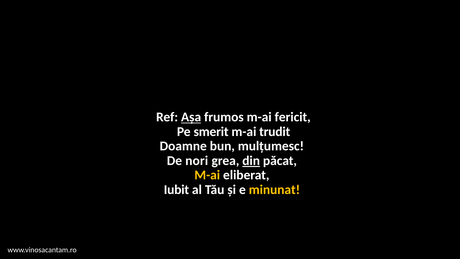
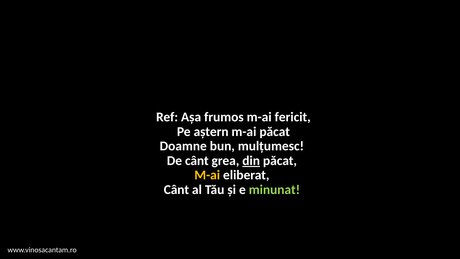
Așa underline: present -> none
smerit: smerit -> aștern
m-ai trudit: trudit -> păcat
De nori: nori -> cânt
Iubit at (176, 190): Iubit -> Cânt
minunat colour: yellow -> light green
